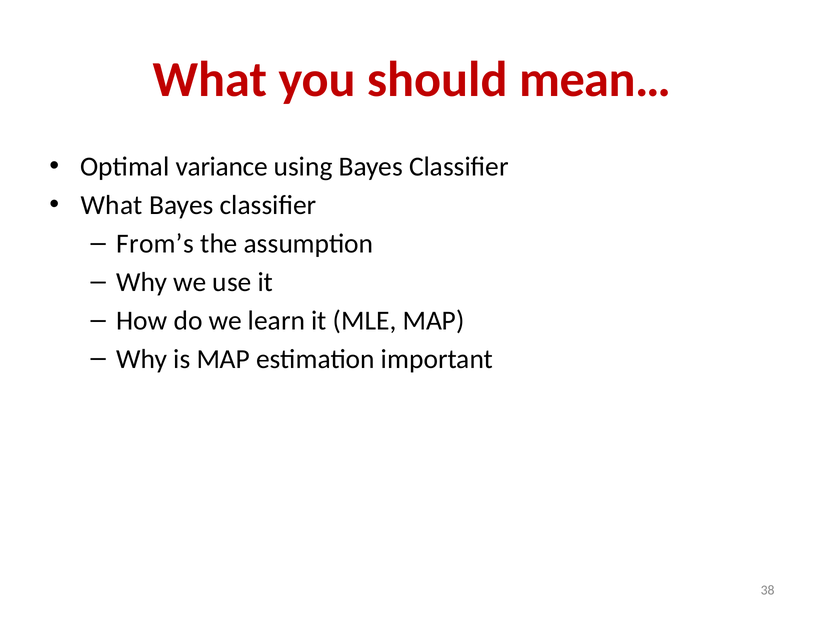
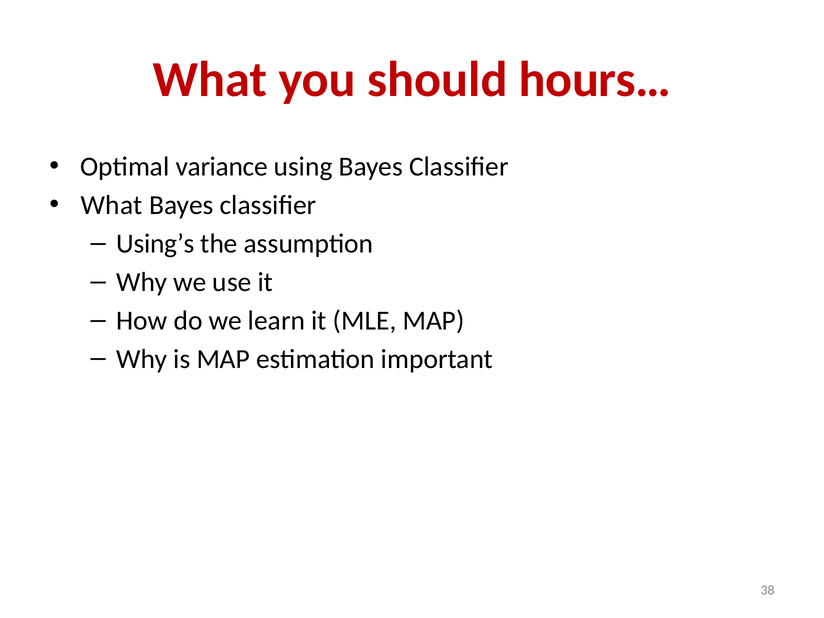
mean…: mean… -> hours…
From’s: From’s -> Using’s
